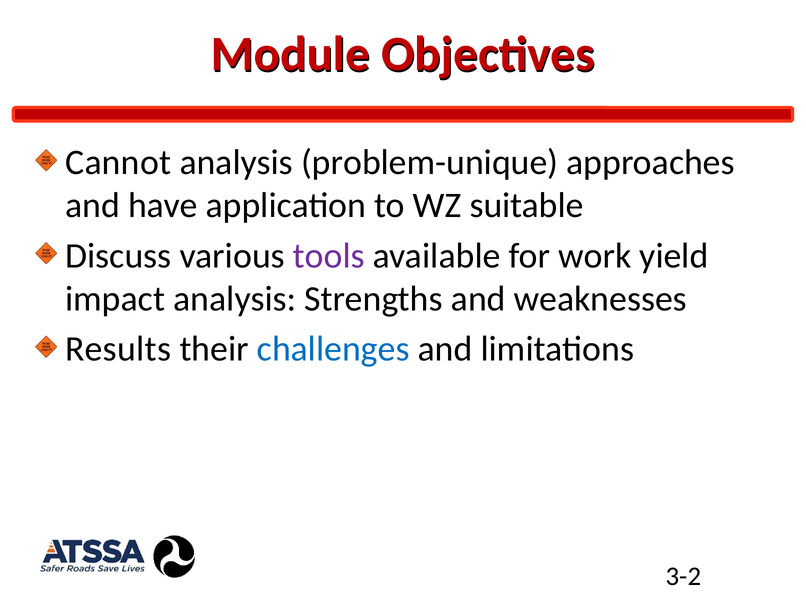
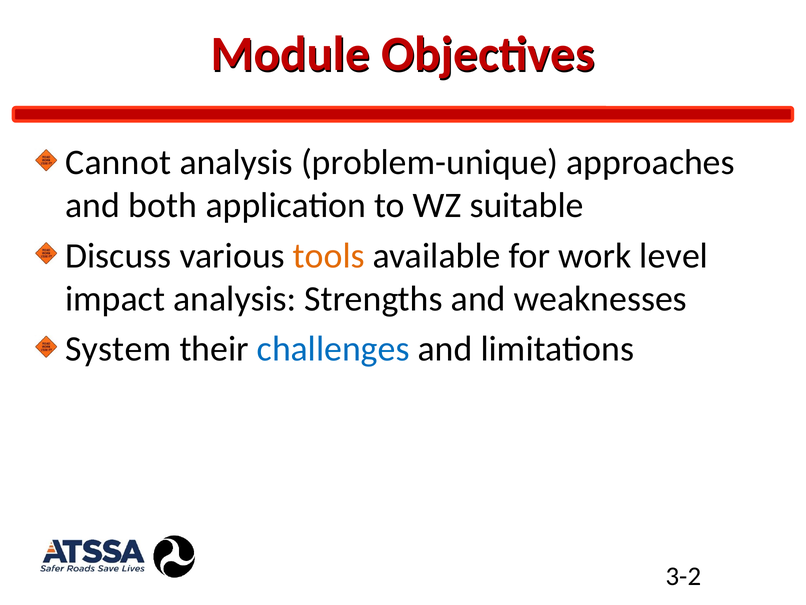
have: have -> both
tools colour: purple -> orange
yield: yield -> level
Results: Results -> System
